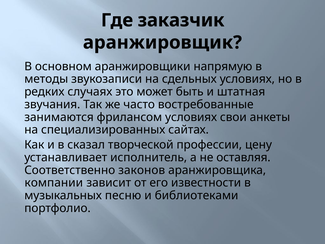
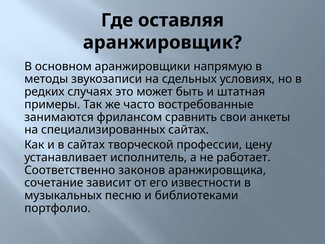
заказчик: заказчик -> оставляя
звучания: звучания -> примеры
фрилансом условиях: условиях -> сравнить
в сказал: сказал -> сайтах
оставляя: оставляя -> работает
компании: компании -> сочетание
